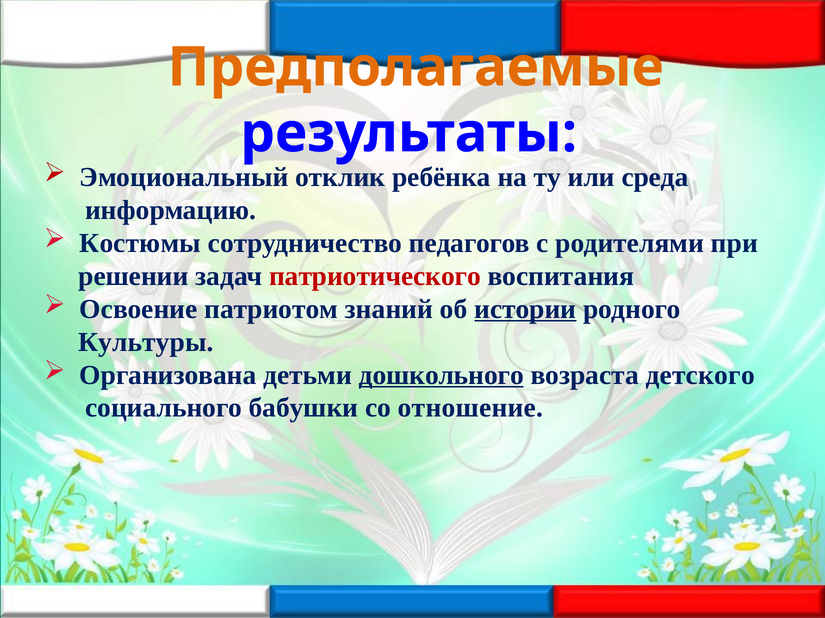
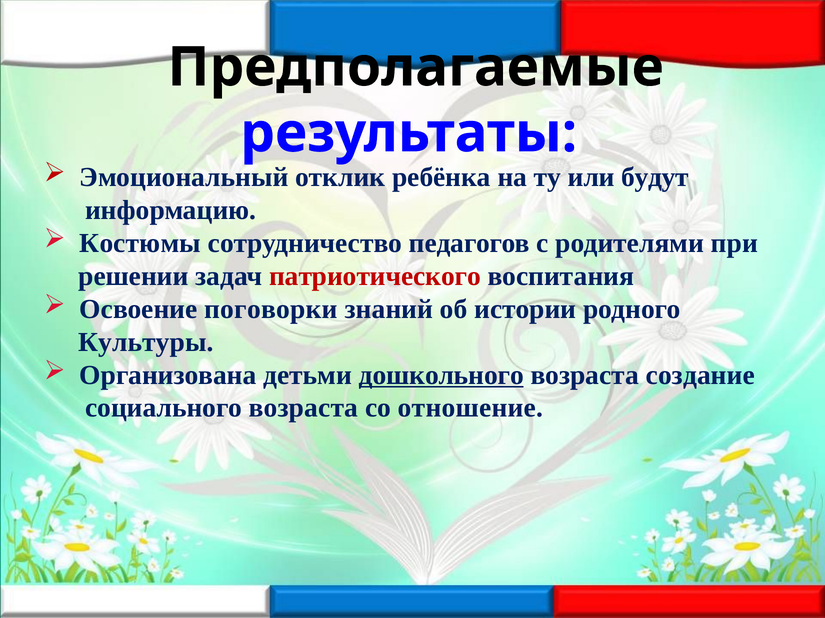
Предполагаемые colour: orange -> black
среда: среда -> будут
патриотом: патриотом -> поговорки
истории underline: present -> none
детского: детского -> создание
социального бабушки: бабушки -> возраста
